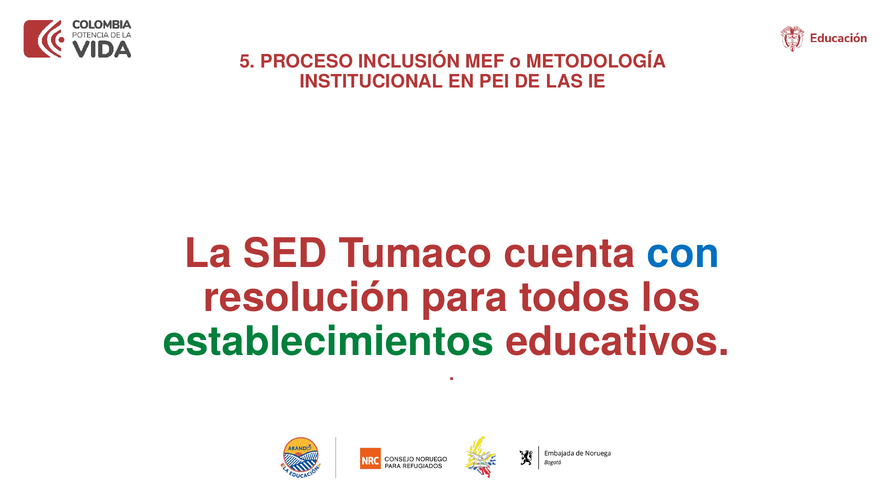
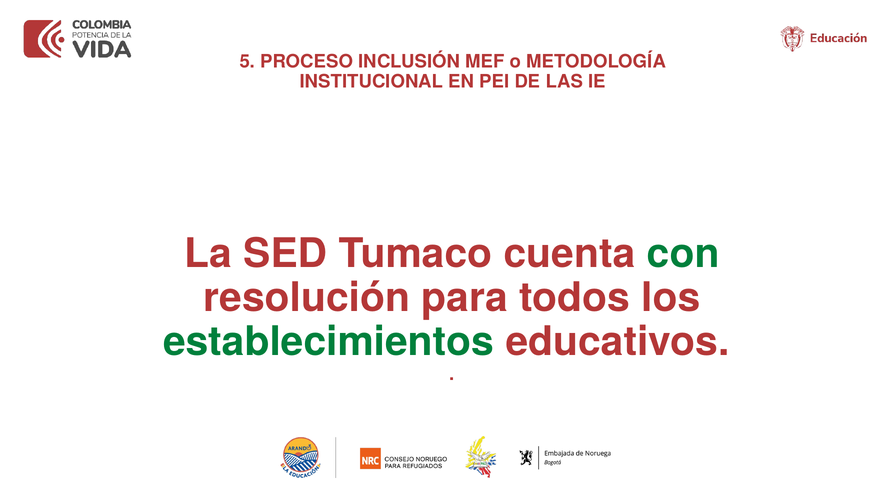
con colour: blue -> green
